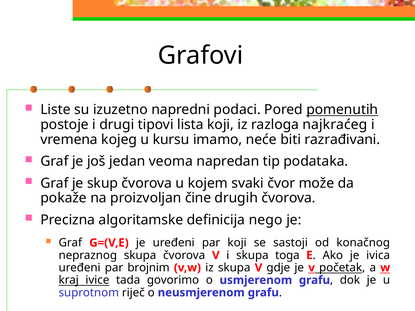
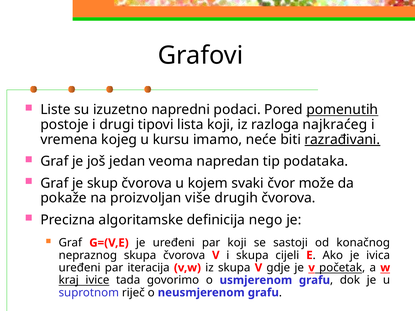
razrađivani underline: none -> present
čine: čine -> više
toga: toga -> cijeli
brojnim: brojnim -> iteracija
